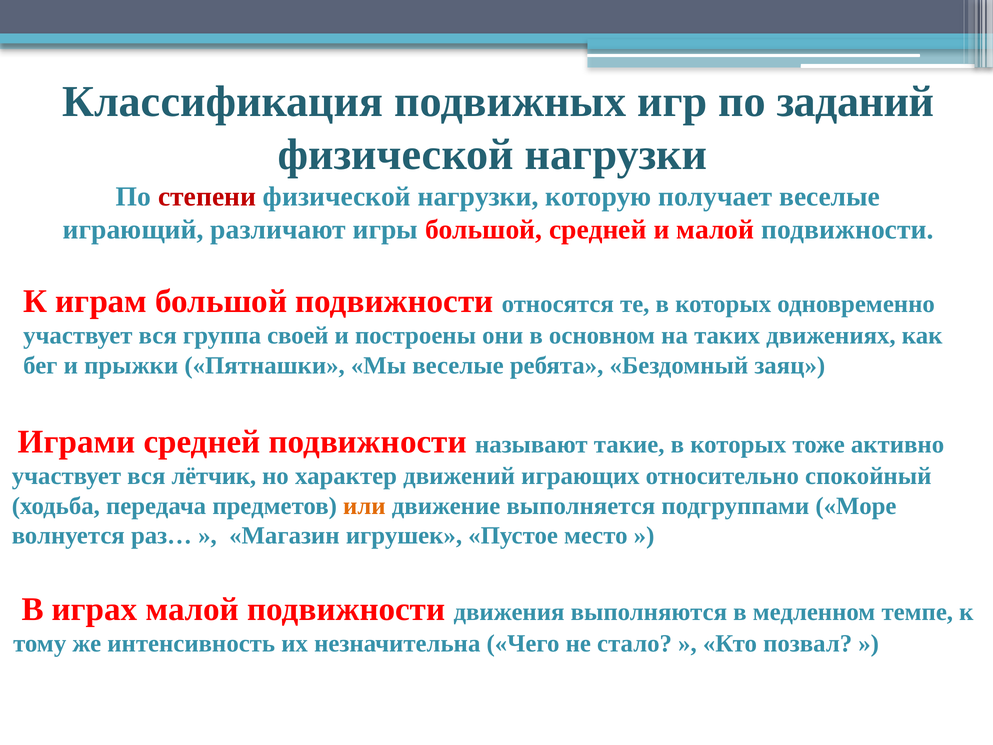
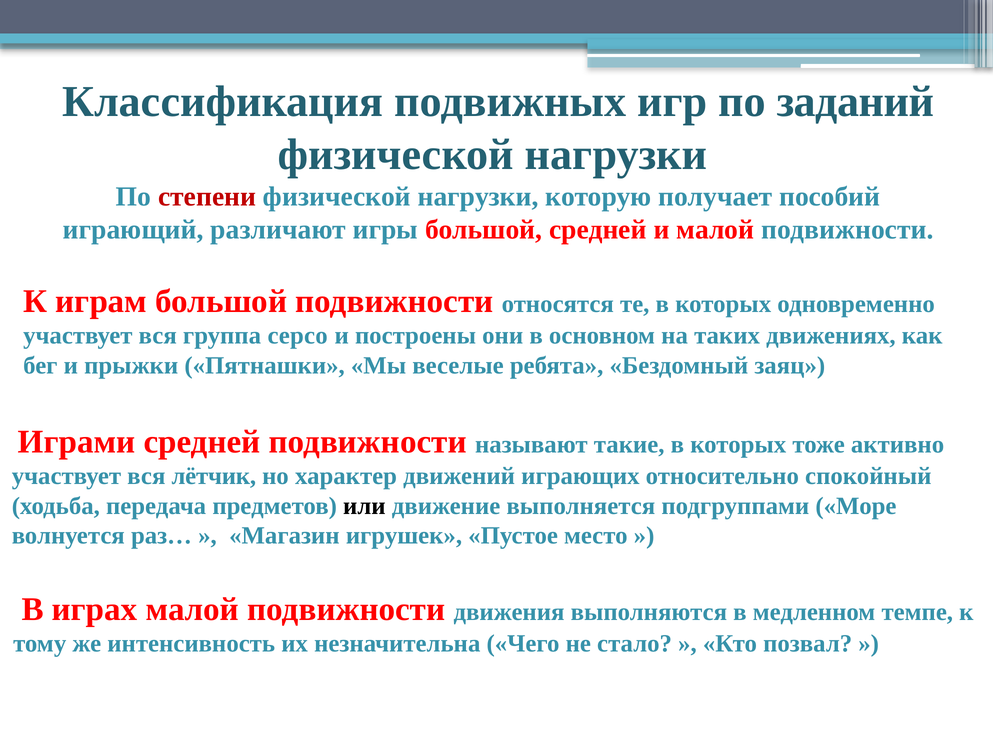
получает веселые: веселые -> пособий
своей: своей -> серсо
или colour: orange -> black
